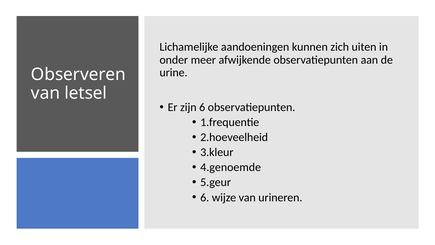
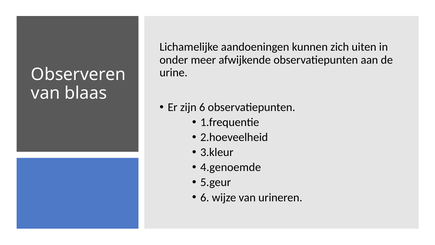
letsel: letsel -> blaas
